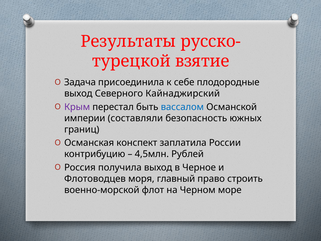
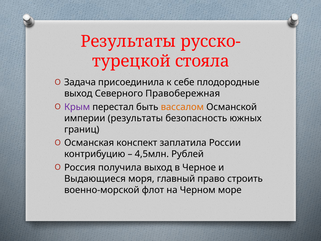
взятие: взятие -> стояла
Кайнаджирский: Кайнаджирский -> Правобережная
вассалом colour: blue -> orange
империи составляли: составляли -> результаты
Флотоводцев: Флотоводцев -> Выдающиеся
